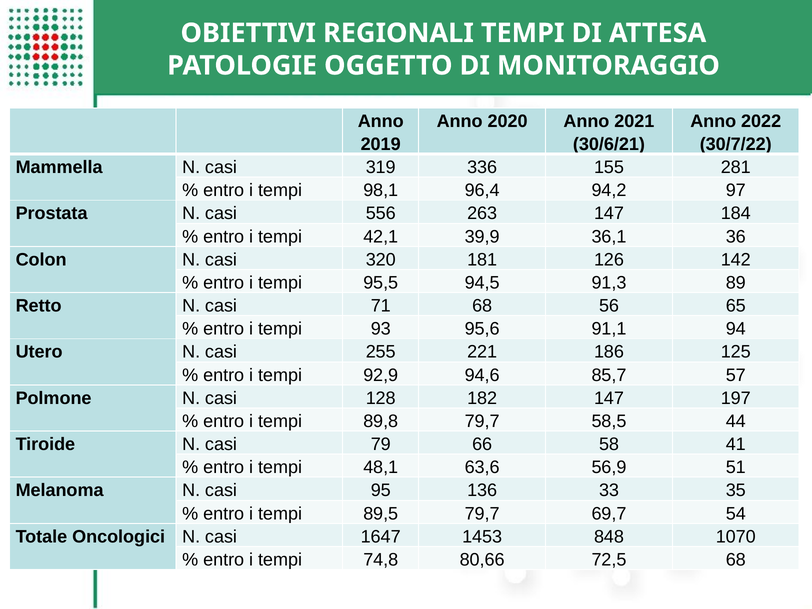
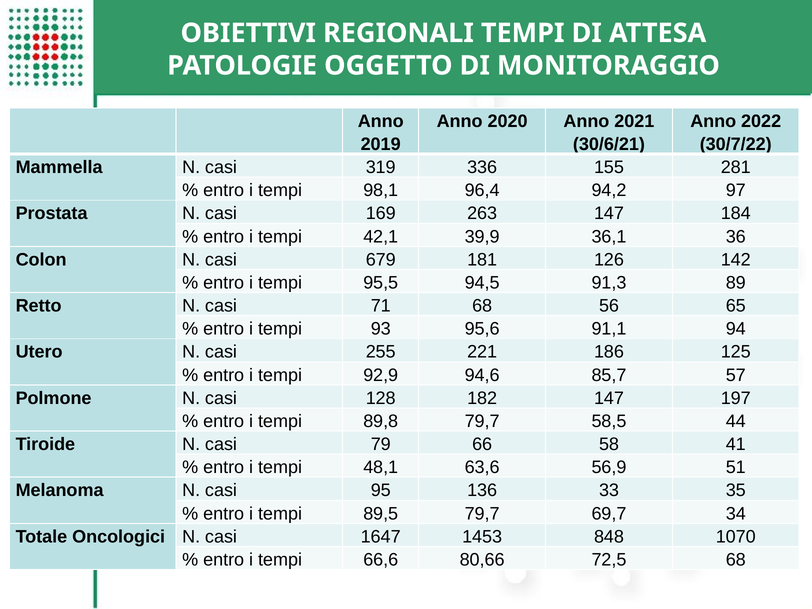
556: 556 -> 169
320: 320 -> 679
54: 54 -> 34
74,8: 74,8 -> 66,6
